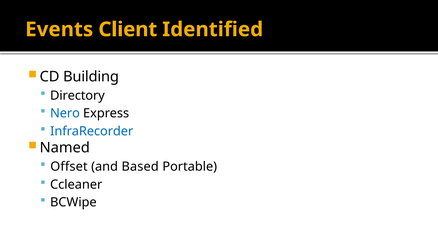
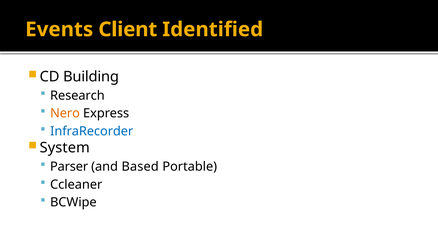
Directory: Directory -> Research
Nero colour: blue -> orange
Named: Named -> System
Offset: Offset -> Parser
